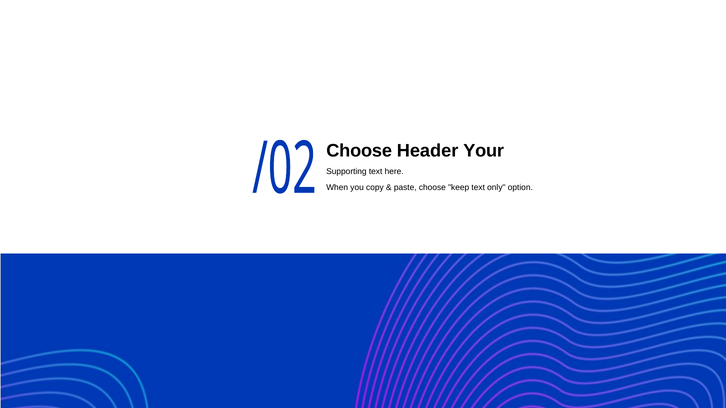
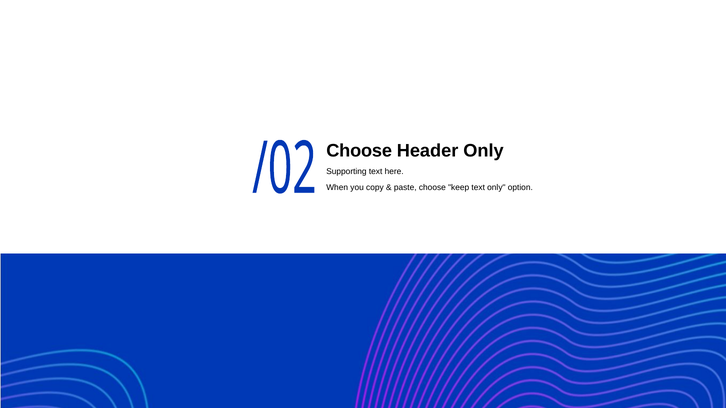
Header Your: Your -> Only
